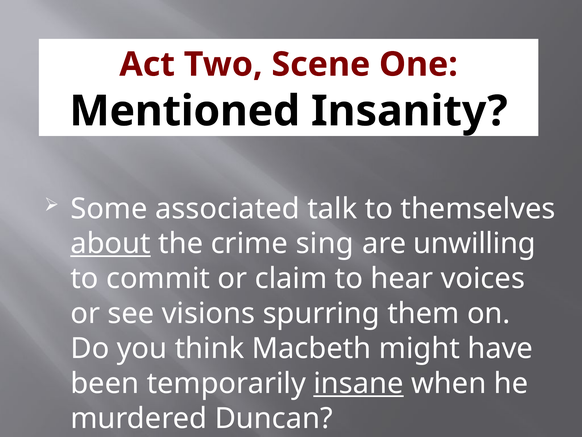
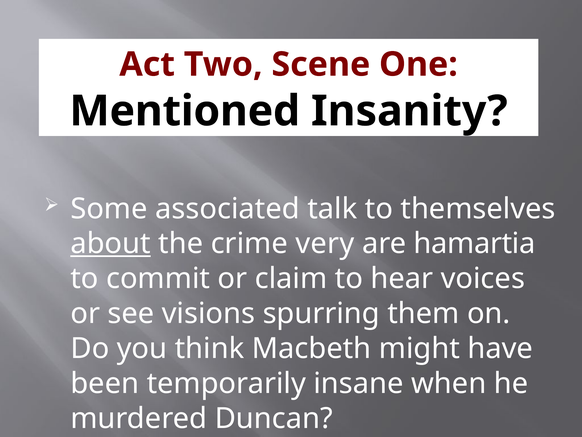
sing: sing -> very
unwilling: unwilling -> hamartia
insane underline: present -> none
